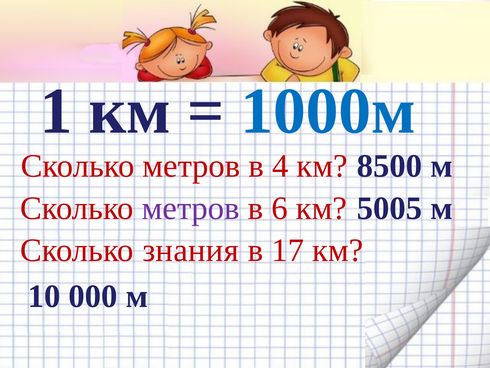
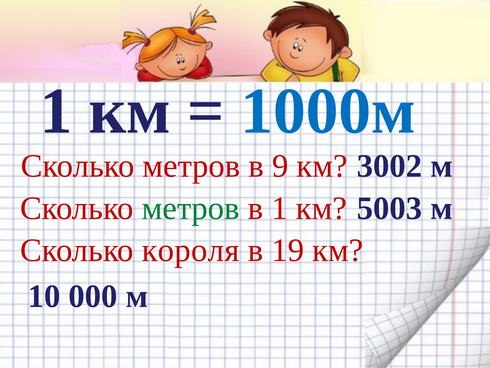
4: 4 -> 9
8500: 8500 -> 3002
метров at (191, 208) colour: purple -> green
в 6: 6 -> 1
5005: 5005 -> 5003
знания: знания -> короля
17: 17 -> 19
